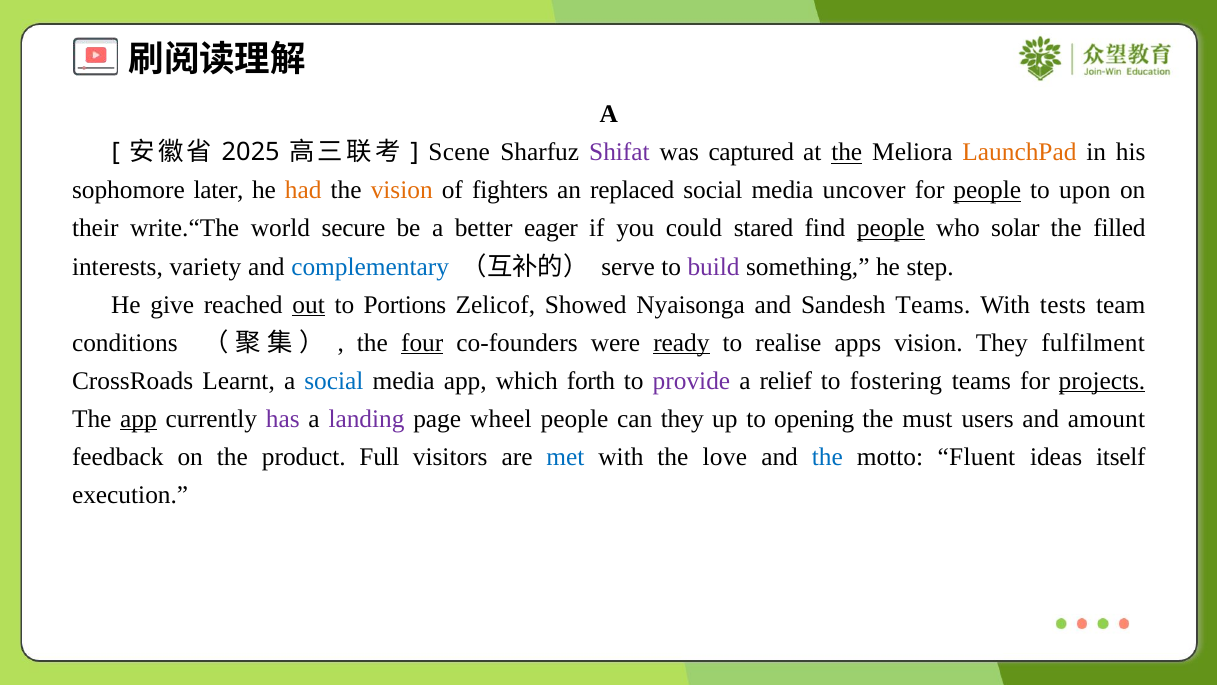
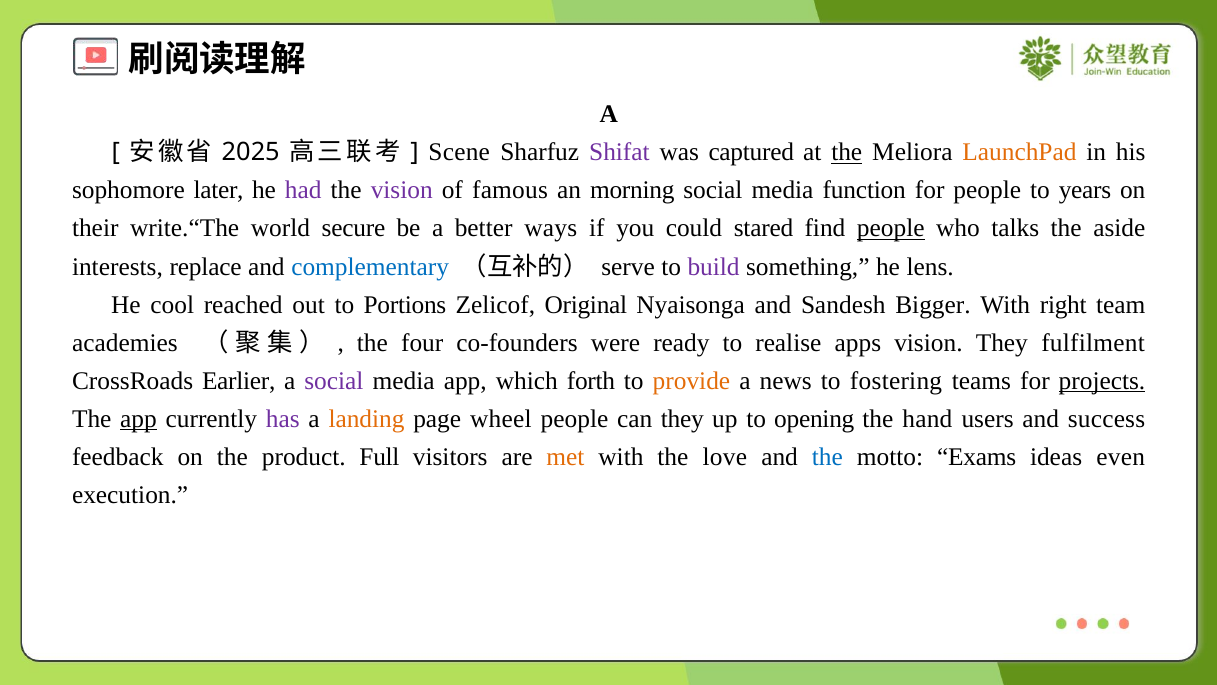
had colour: orange -> purple
vision at (402, 190) colour: orange -> purple
fighters: fighters -> famous
replaced: replaced -> morning
uncover: uncover -> function
people at (987, 190) underline: present -> none
upon: upon -> years
eager: eager -> ways
solar: solar -> talks
filled: filled -> aside
variety: variety -> replace
step: step -> lens
give: give -> cool
out underline: present -> none
Showed: Showed -> Original
Sandesh Teams: Teams -> Bigger
tests: tests -> right
conditions: conditions -> academies
four underline: present -> none
ready underline: present -> none
Learnt: Learnt -> Earlier
social at (334, 381) colour: blue -> purple
provide colour: purple -> orange
relief: relief -> news
landing colour: purple -> orange
must: must -> hand
amount: amount -> success
met colour: blue -> orange
Fluent: Fluent -> Exams
itself: itself -> even
